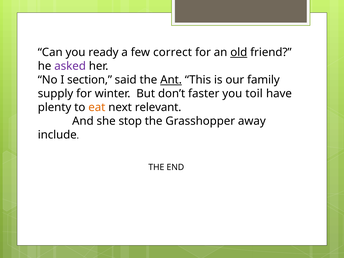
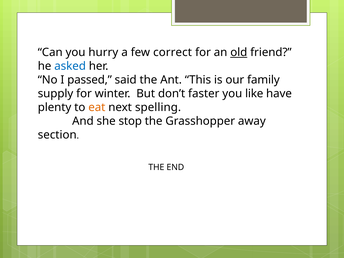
ready: ready -> hurry
asked colour: purple -> blue
section: section -> passed
Ant underline: present -> none
toil: toil -> like
relevant: relevant -> spelling
include: include -> section
